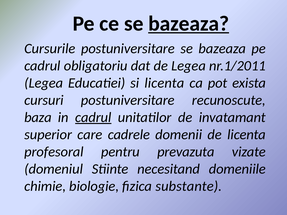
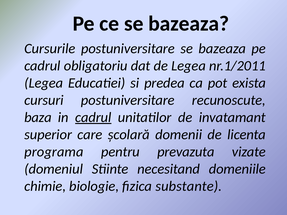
bazeaza at (189, 24) underline: present -> none
si licenta: licenta -> predea
cadrele: cadrele -> școlară
profesoral: profesoral -> programa
